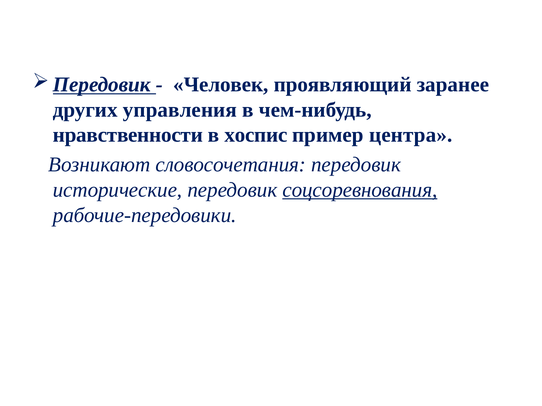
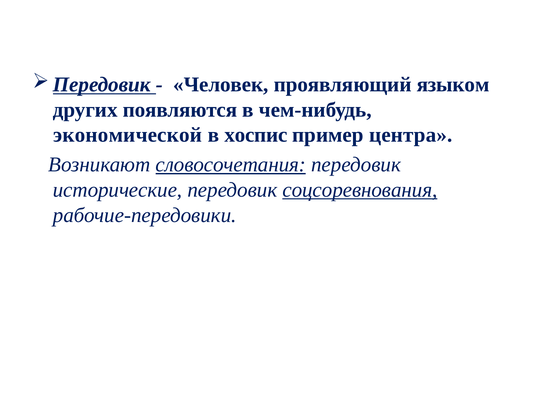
заранее: заранее -> языком
управления: управления -> появляются
нравственности: нравственности -> экономической
словосочетания underline: none -> present
